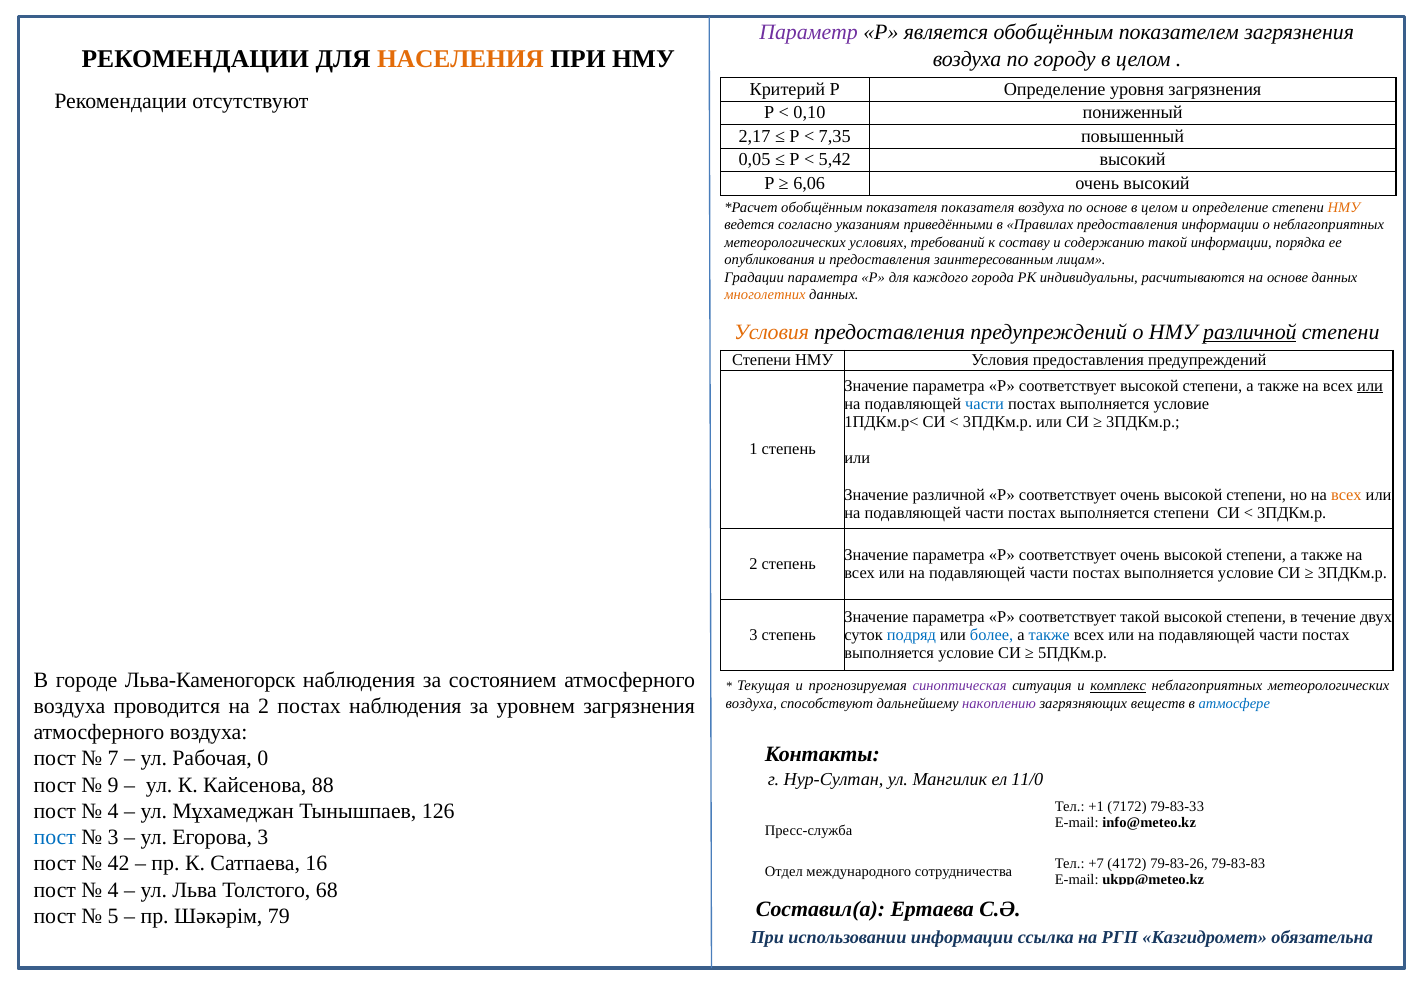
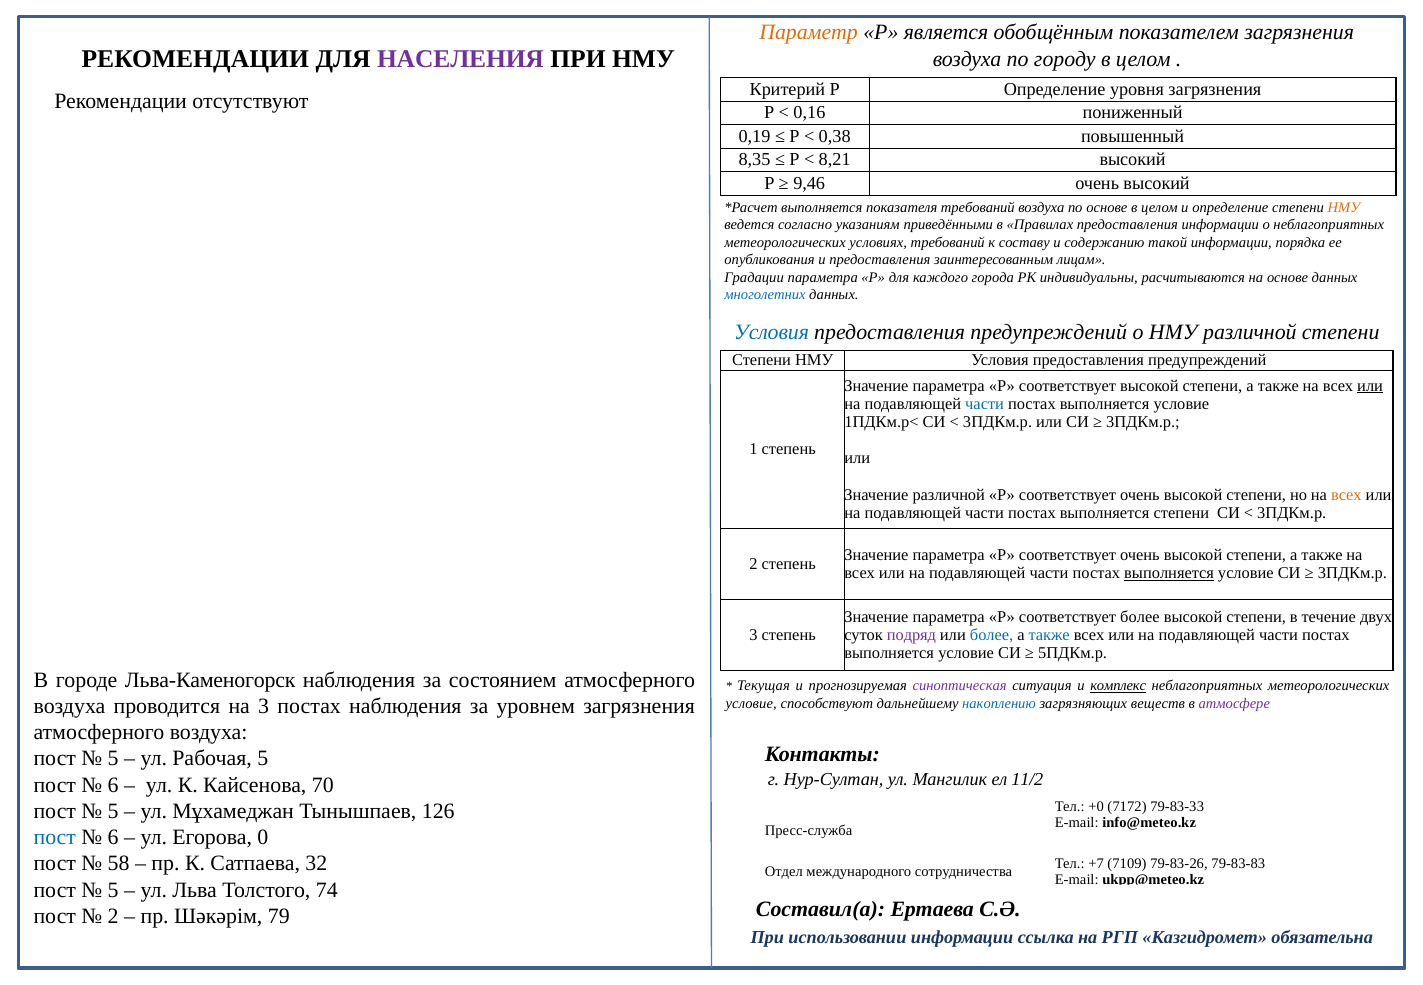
Параметр colour: purple -> orange
НАСЕЛЕНИЯ colour: orange -> purple
0,10: 0,10 -> 0,16
2,17: 2,17 -> 0,19
7,35: 7,35 -> 0,38
0,05: 0,05 -> 8,35
5,42: 5,42 -> 8,21
6,06: 6,06 -> 9,46
обобщённым at (822, 207): обобщённым -> выполняется
показателя показателя: показателя -> требований
многолетних colour: orange -> blue
Условия at (772, 332) colour: orange -> blue
различной at (1250, 332) underline: present -> none
выполняется at (1169, 573) underline: none -> present
соответствует такой: такой -> более
подряд colour: blue -> purple
на 2: 2 -> 3
воздуха at (751, 704): воздуха -> условие
накоплению colour: purple -> blue
атмосфере colour: blue -> purple
7 at (113, 759): 7 -> 5
Рабочая 0: 0 -> 5
11/0: 11/0 -> 11/2
9 at (113, 785): 9 -> 6
88: 88 -> 70
+1: +1 -> +0
4 at (113, 811): 4 -> 5
3 at (113, 838): 3 -> 6
Егорова 3: 3 -> 0
42: 42 -> 58
16: 16 -> 32
4172: 4172 -> 7109
4 at (113, 890): 4 -> 5
68: 68 -> 74
5 at (113, 916): 5 -> 2
